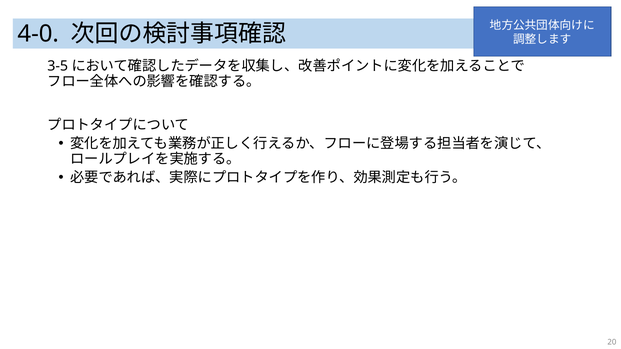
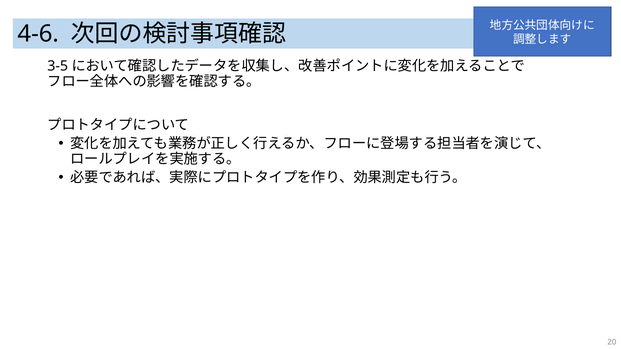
4-0: 4-0 -> 4-6
